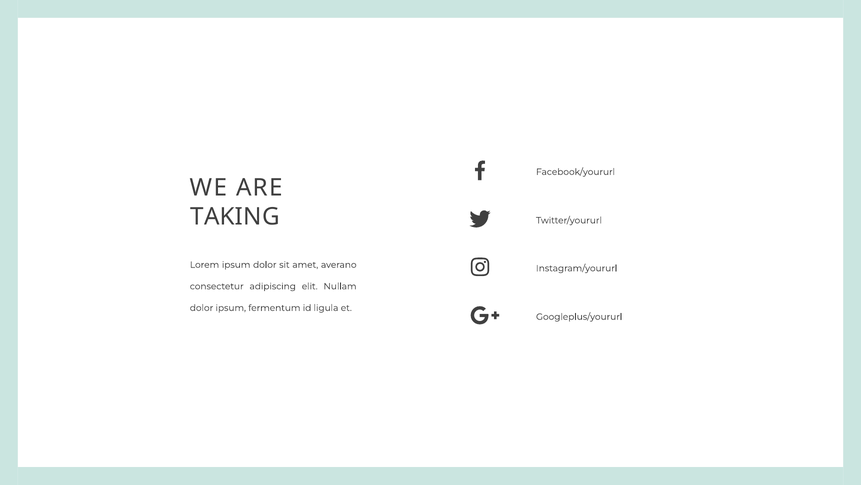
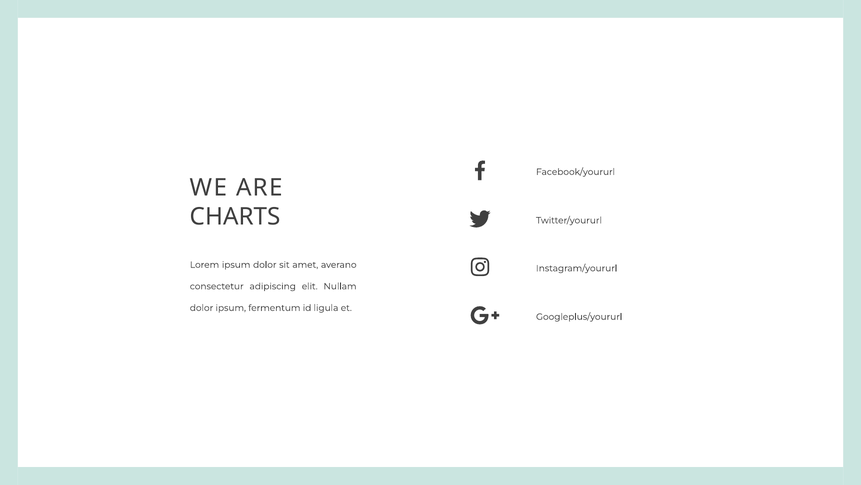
TAKING: TAKING -> CHARTS
